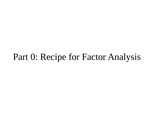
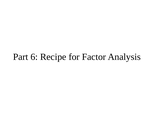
0: 0 -> 6
